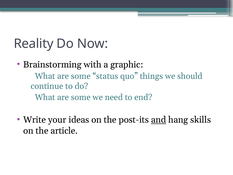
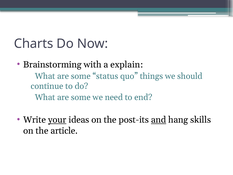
Reality: Reality -> Charts
graphic: graphic -> explain
your underline: none -> present
